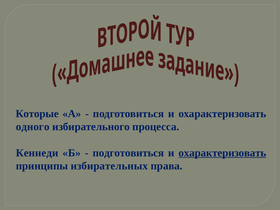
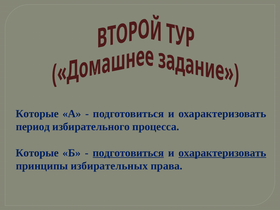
одного: одного -> период
Кеннеди at (37, 153): Кеннеди -> Которые
подготовиться at (128, 153) underline: none -> present
